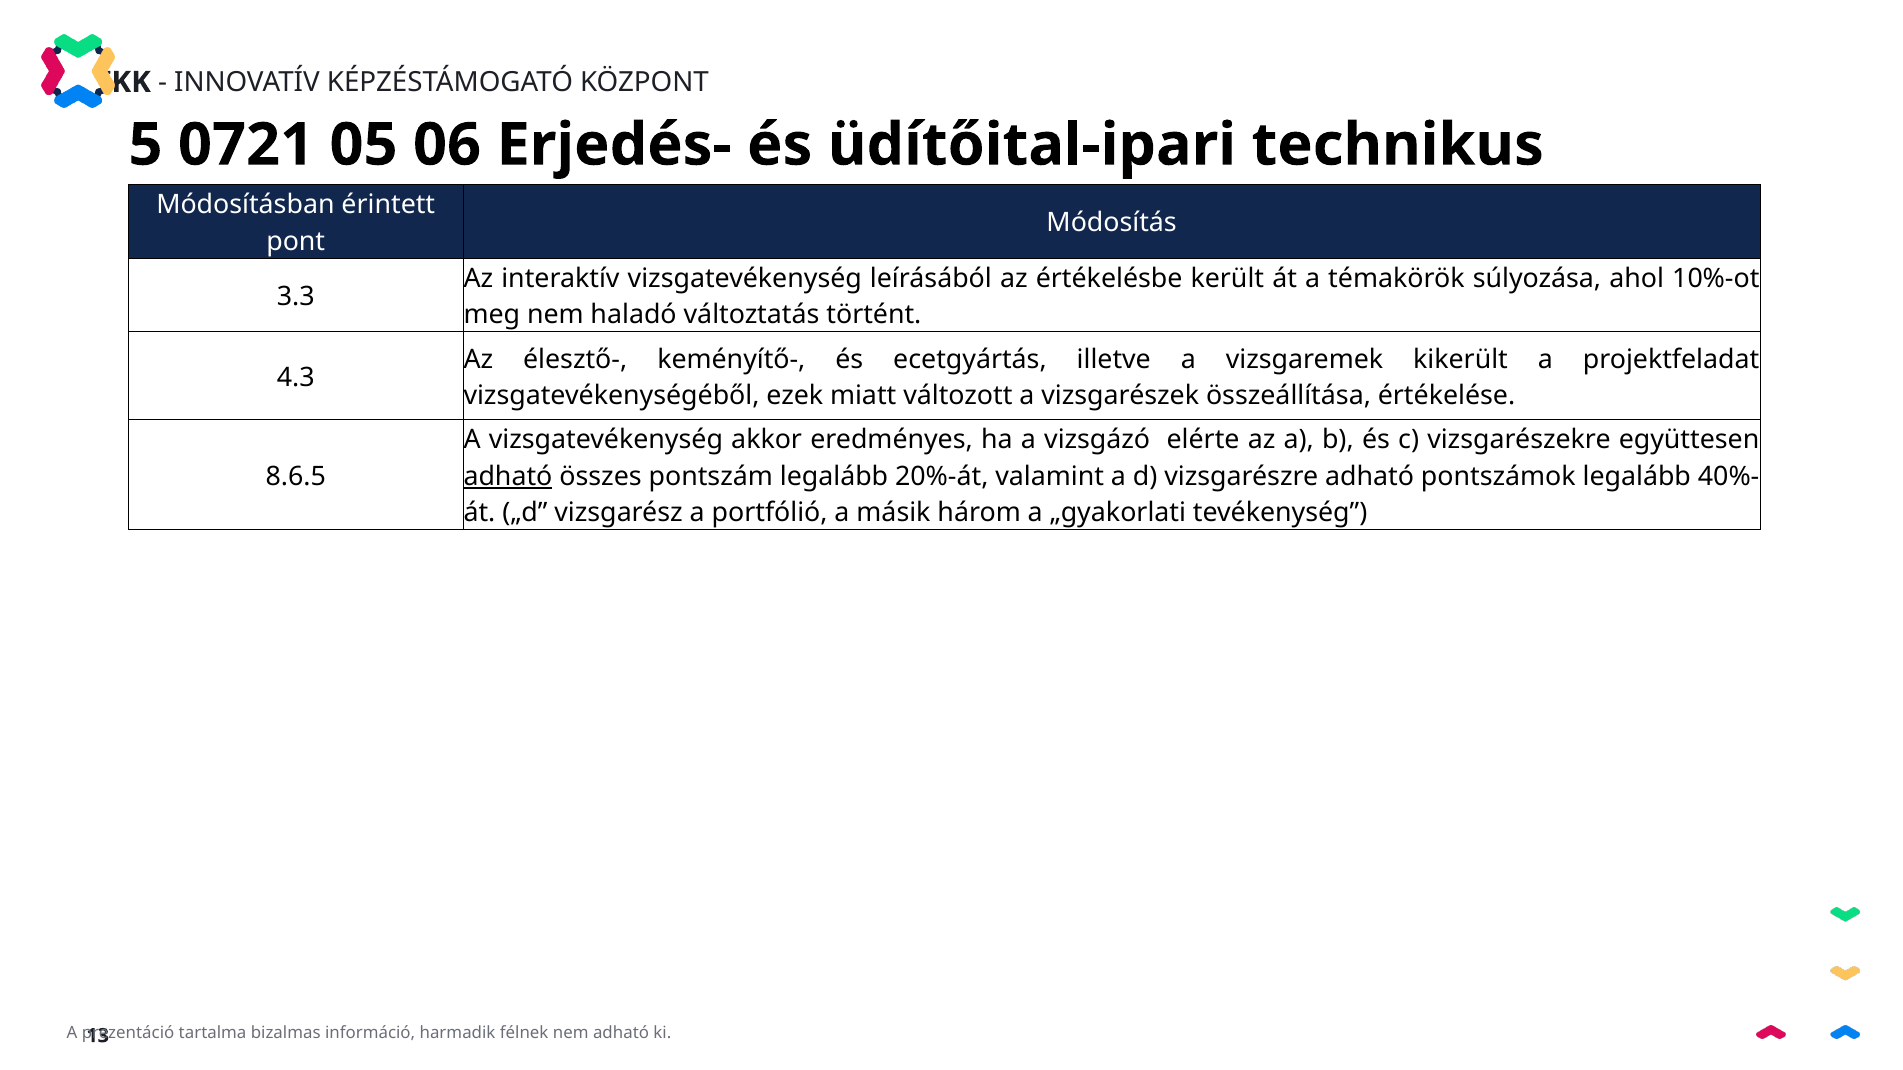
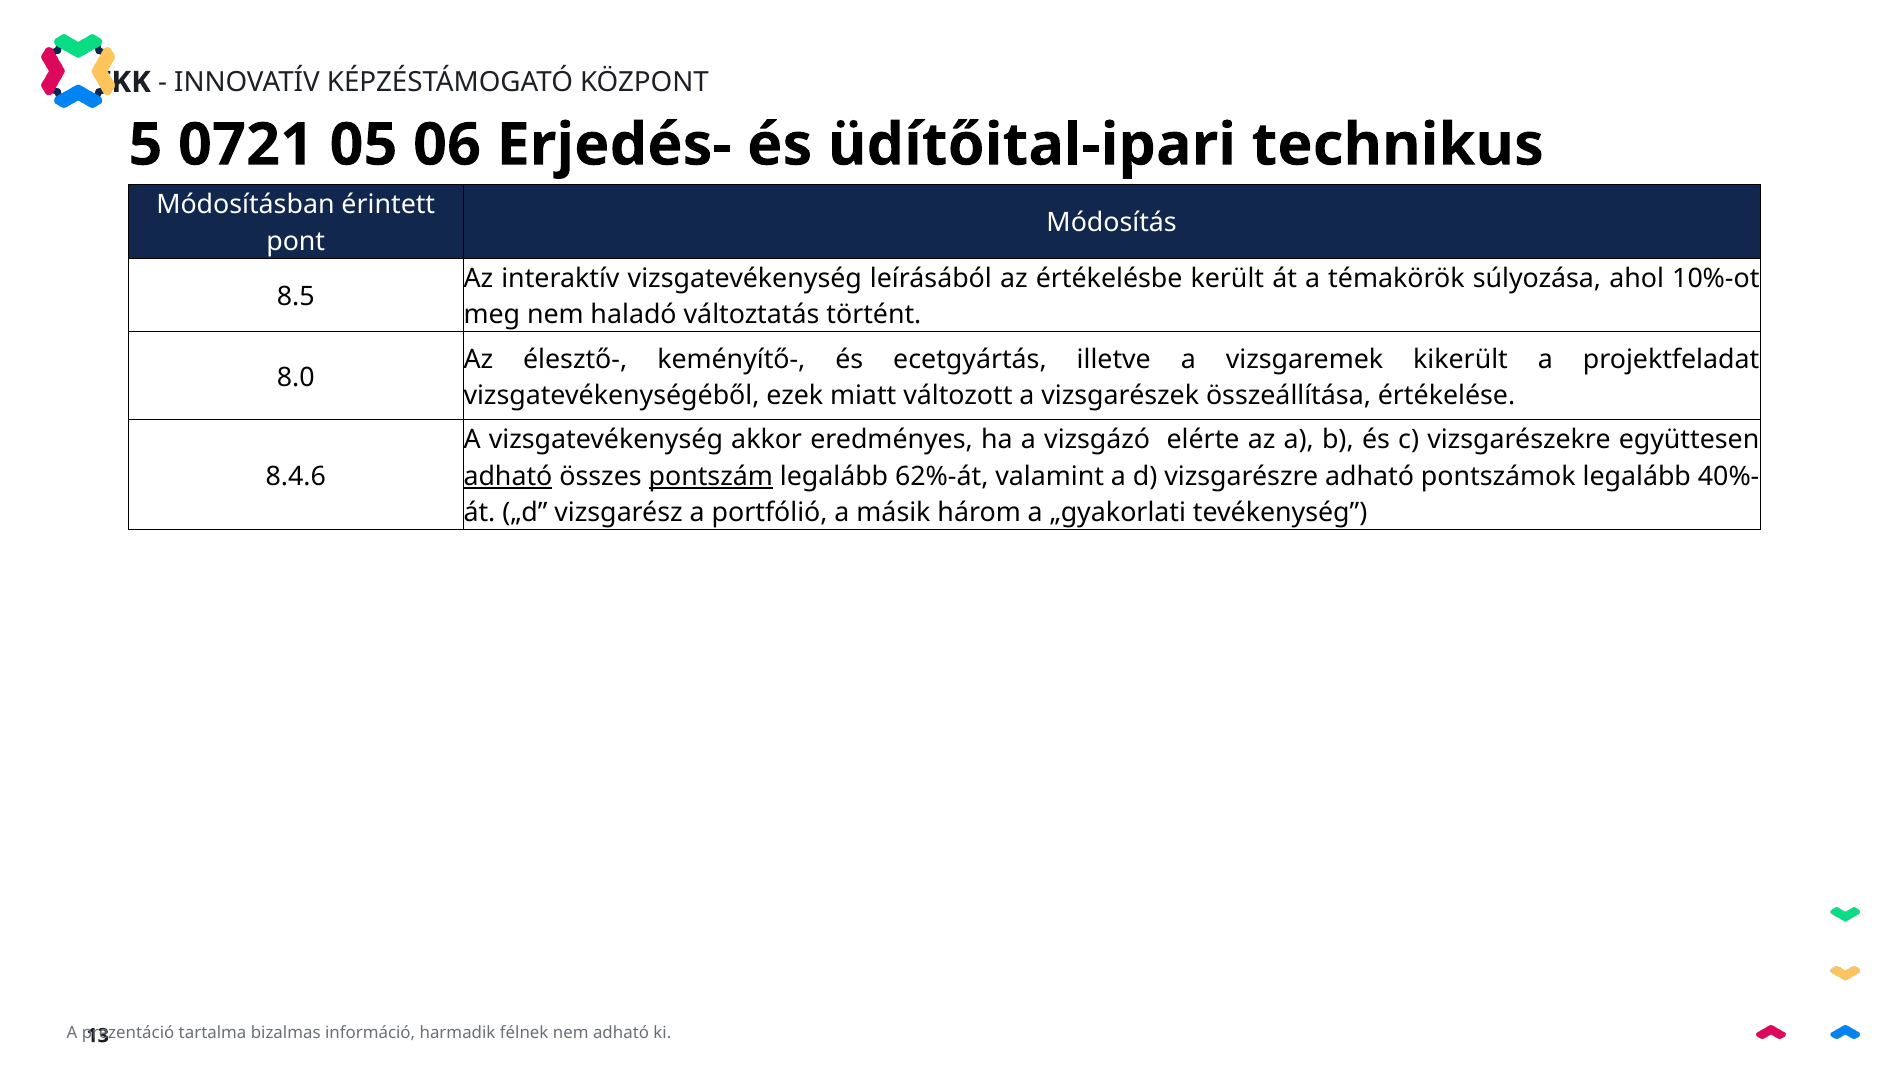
3.3: 3.3 -> 8.5
4.3: 4.3 -> 8.0
8.6.5: 8.6.5 -> 8.4.6
pontszám underline: none -> present
20%-át: 20%-át -> 62%-át
